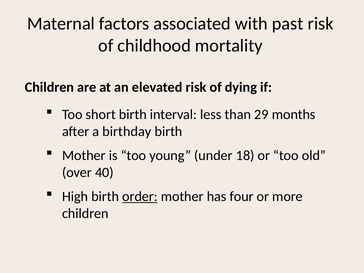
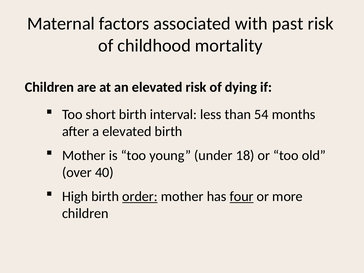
29: 29 -> 54
a birthday: birthday -> elevated
four underline: none -> present
